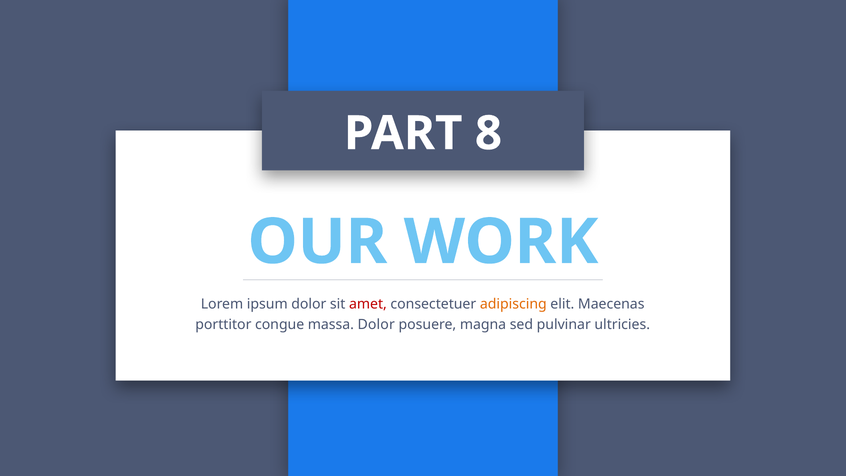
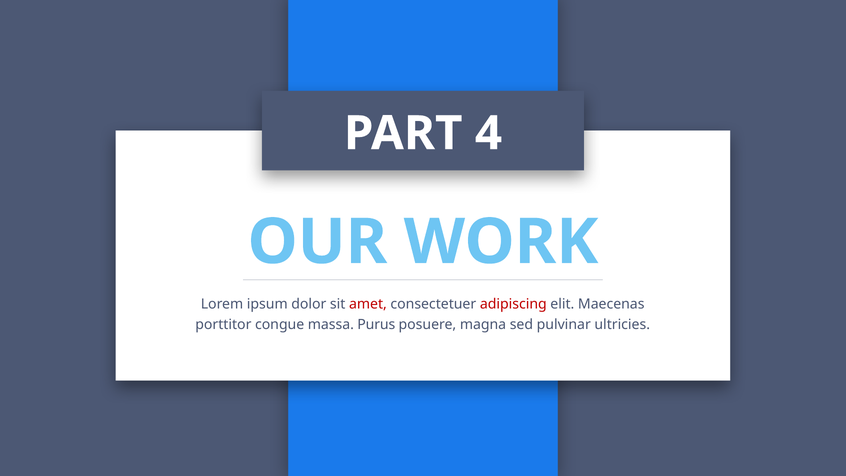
8: 8 -> 4
adipiscing colour: orange -> red
massa Dolor: Dolor -> Purus
